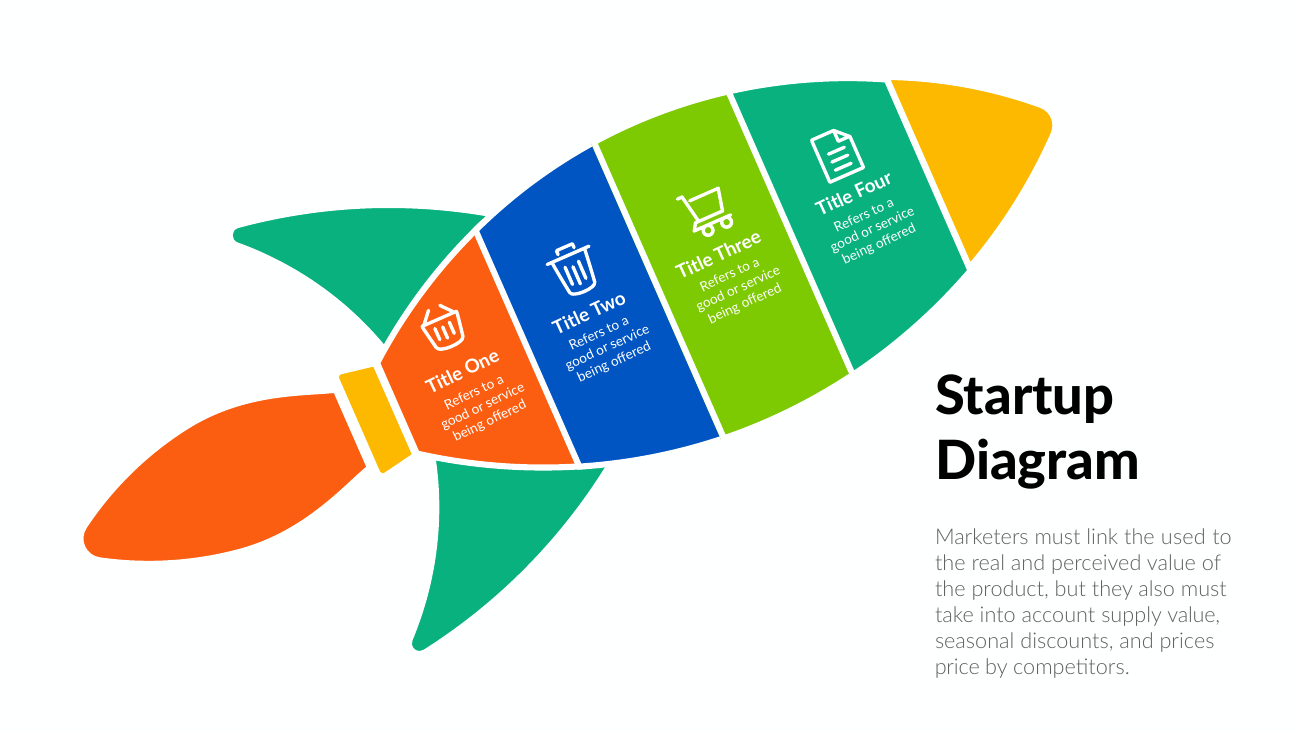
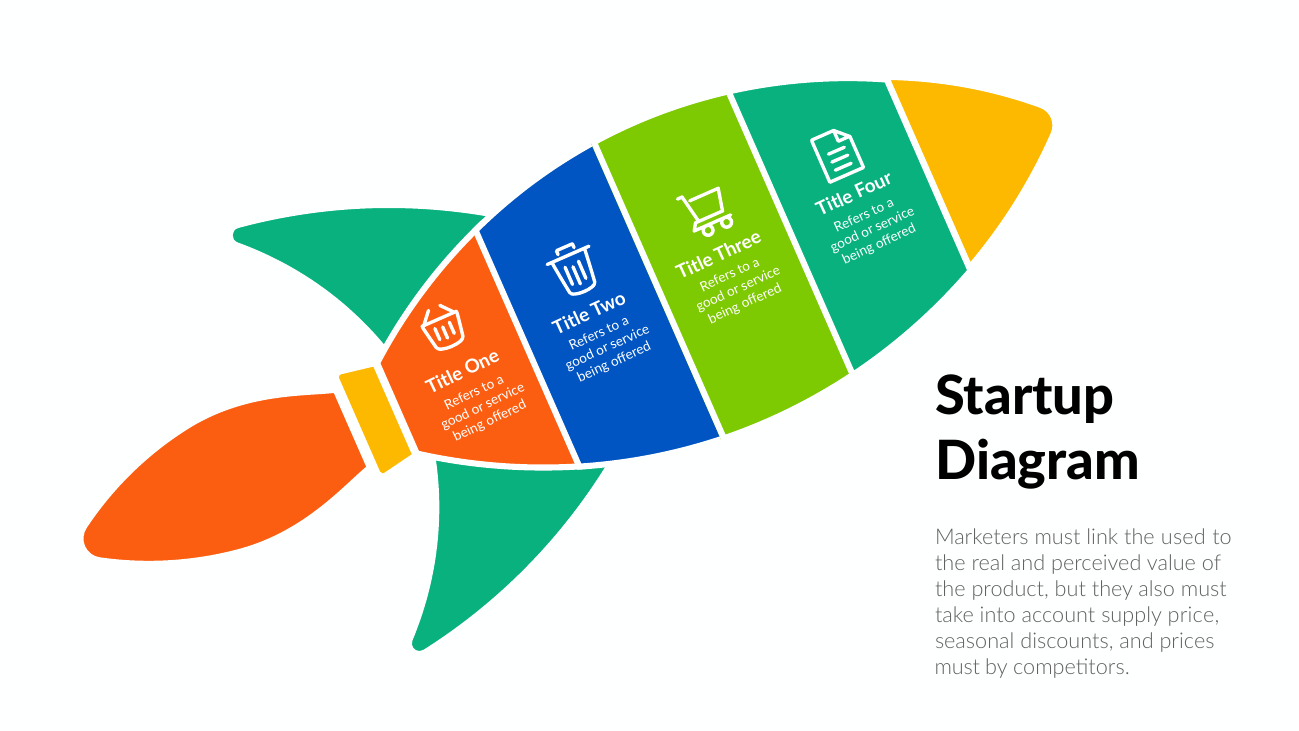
supply value: value -> price
price at (957, 667): price -> must
